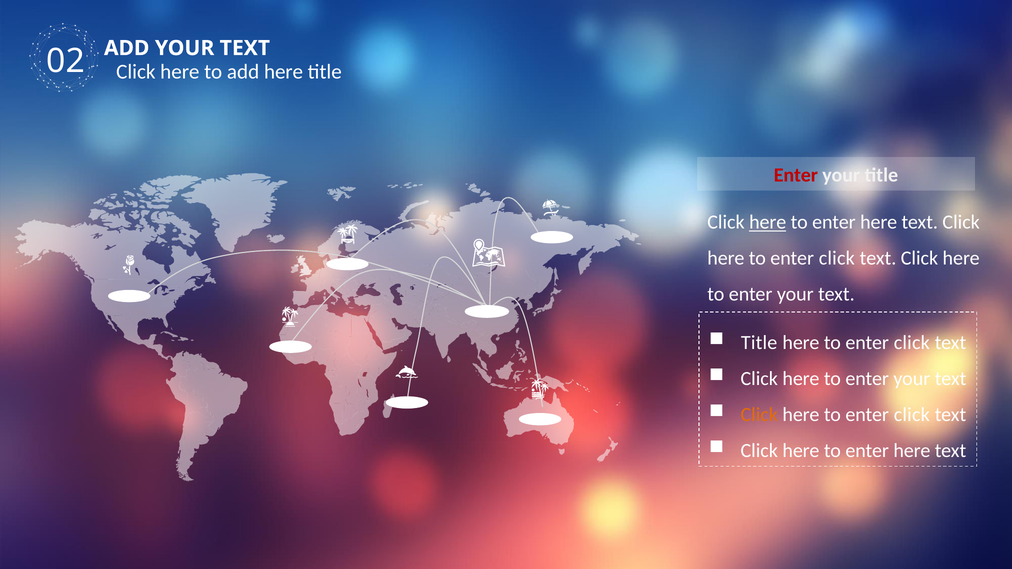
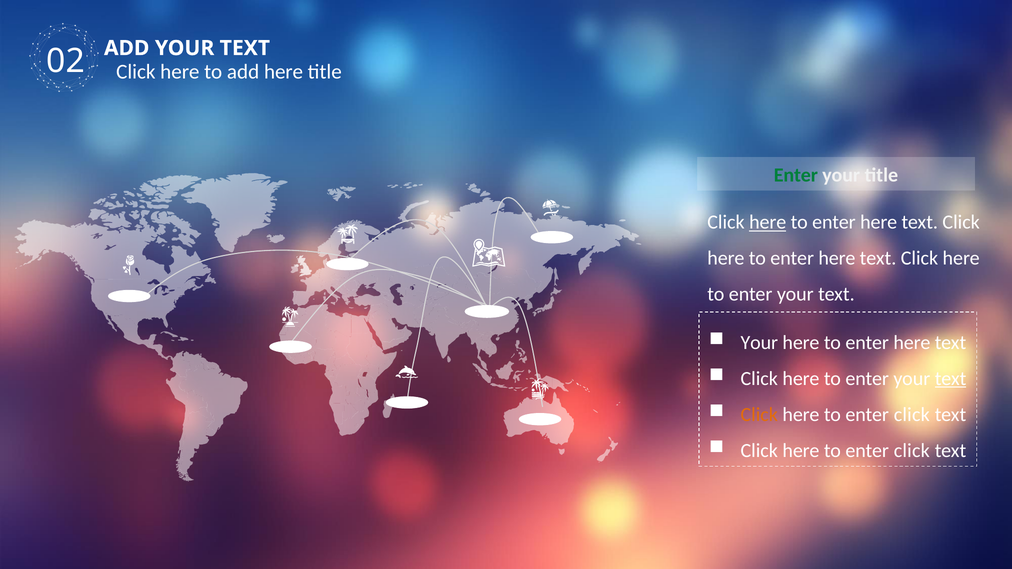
Enter at (796, 175) colour: red -> green
click at (837, 258): click -> here
Title at (759, 343): Title -> Your
click at (912, 343): click -> here
text at (951, 379) underline: none -> present
here at (912, 451): here -> click
